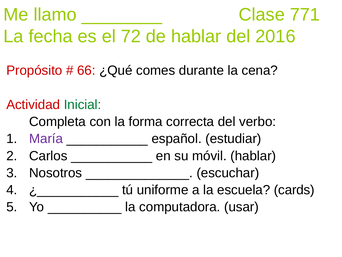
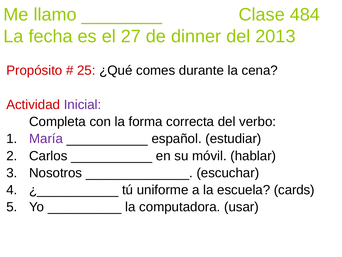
771: 771 -> 484
72: 72 -> 27
de hablar: hablar -> dinner
2016: 2016 -> 2013
66: 66 -> 25
Inicial colour: green -> purple
